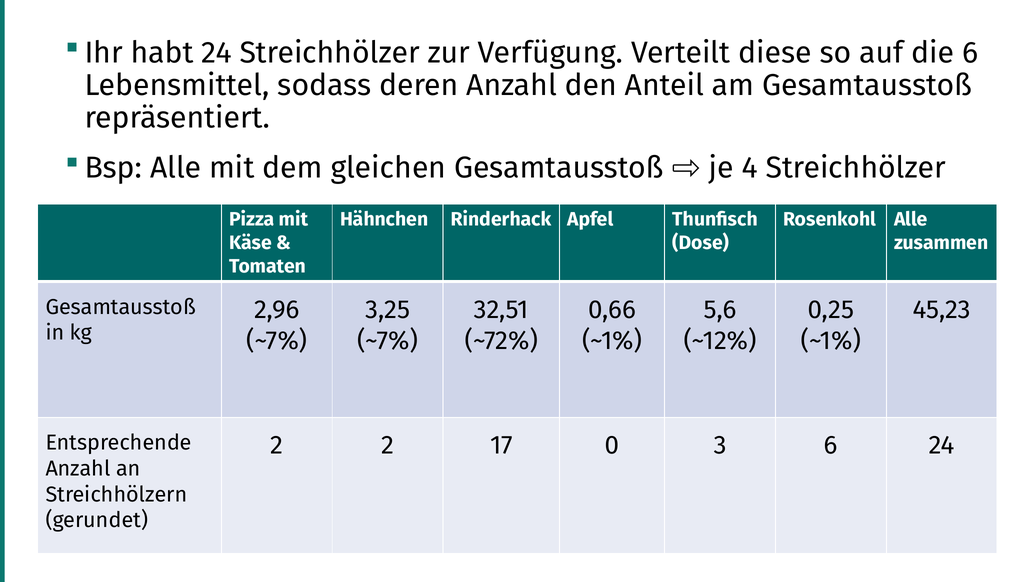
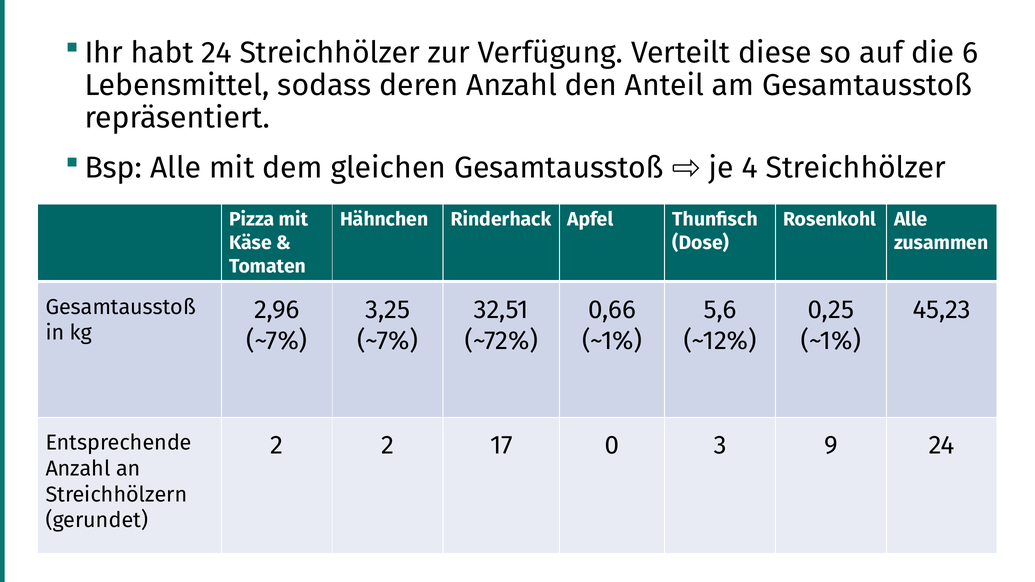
3 6: 6 -> 9
